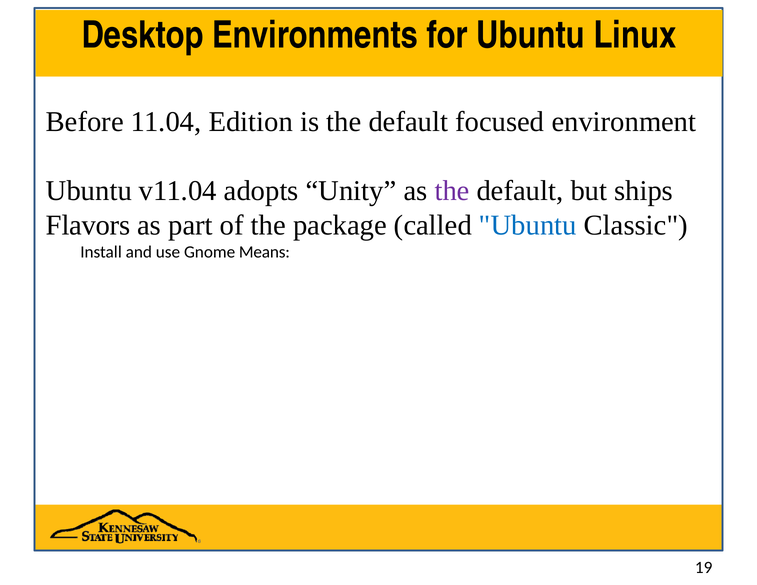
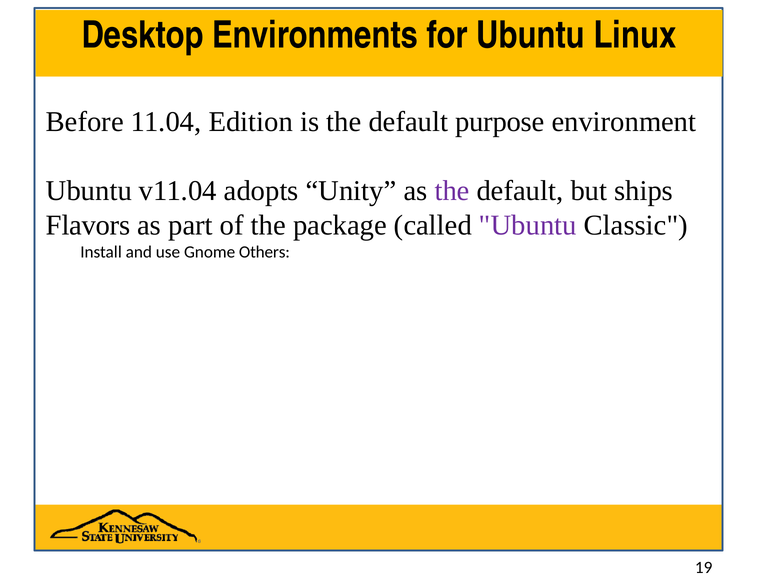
focused: focused -> purpose
Ubuntu at (528, 225) colour: blue -> purple
Means: Means -> Others
